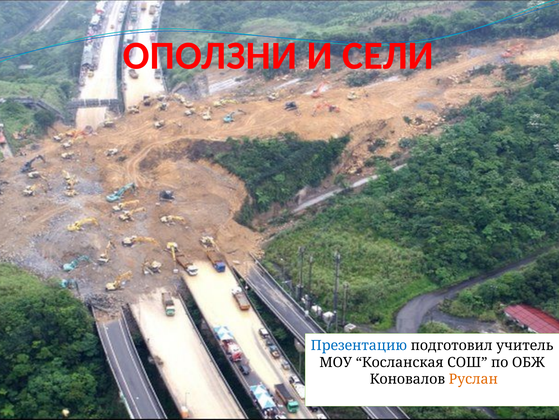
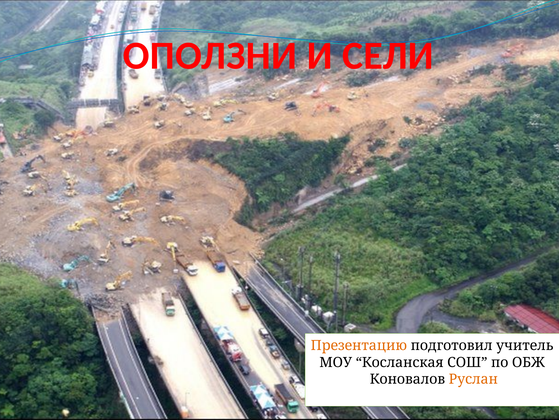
Презентацию colour: blue -> orange
